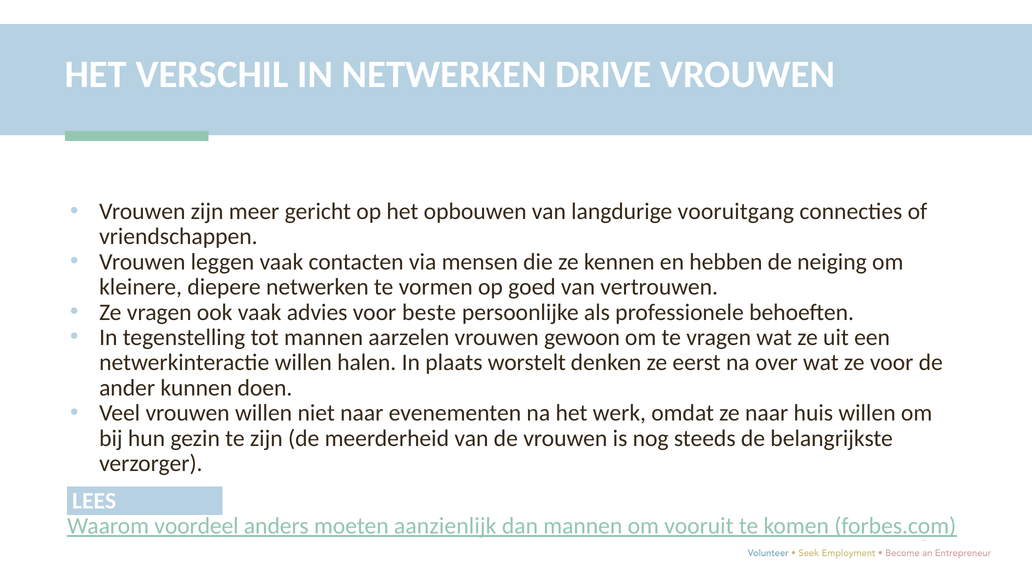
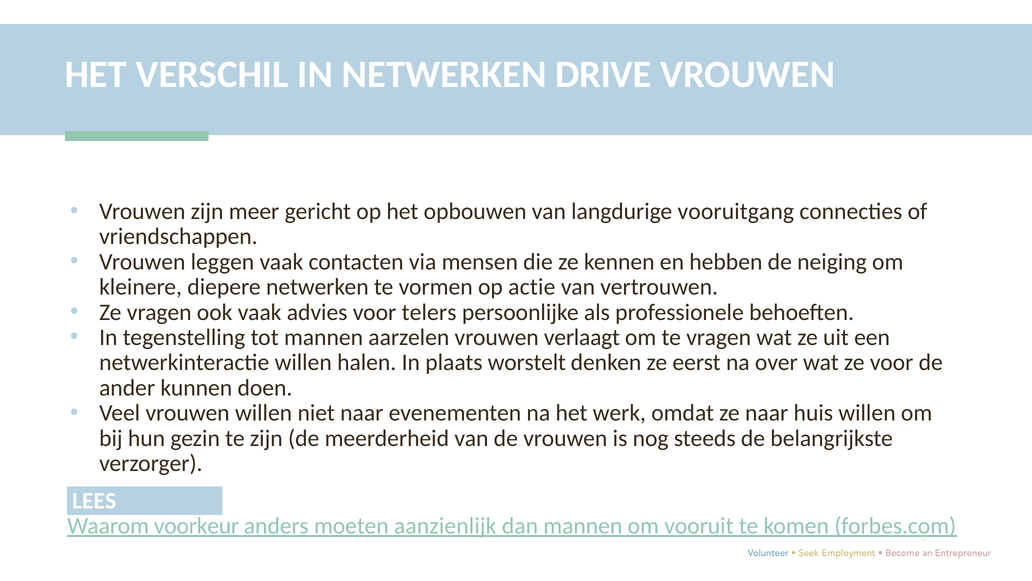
goed: goed -> actie
beste: beste -> telers
gewoon: gewoon -> verlaagt
voordeel: voordeel -> voorkeur
